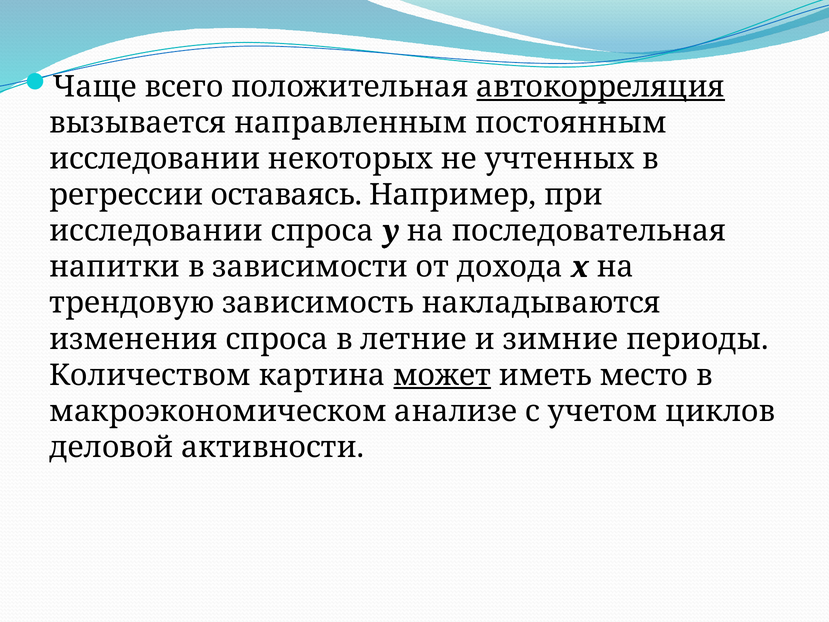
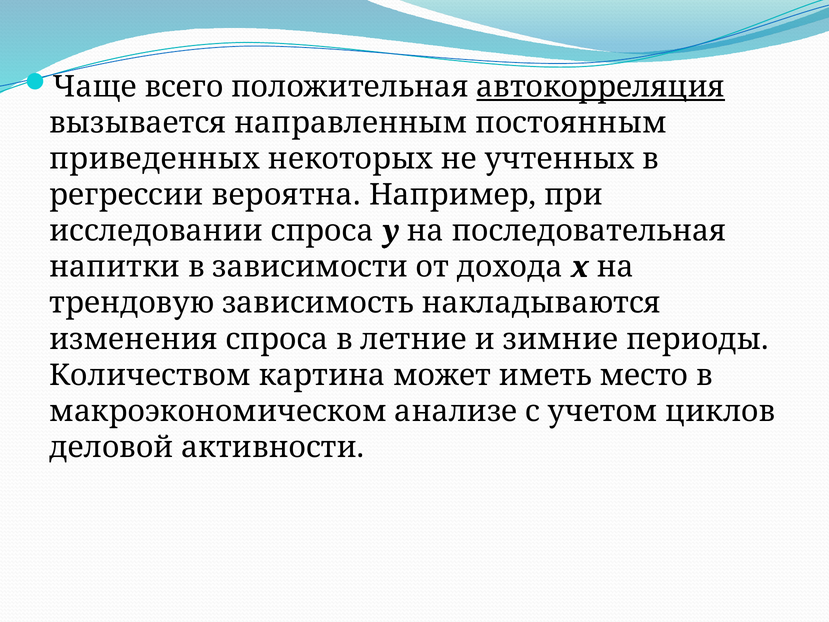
исследовании at (155, 159): исследовании -> приведенных
оставаясь: оставаясь -> вероятна
может underline: present -> none
